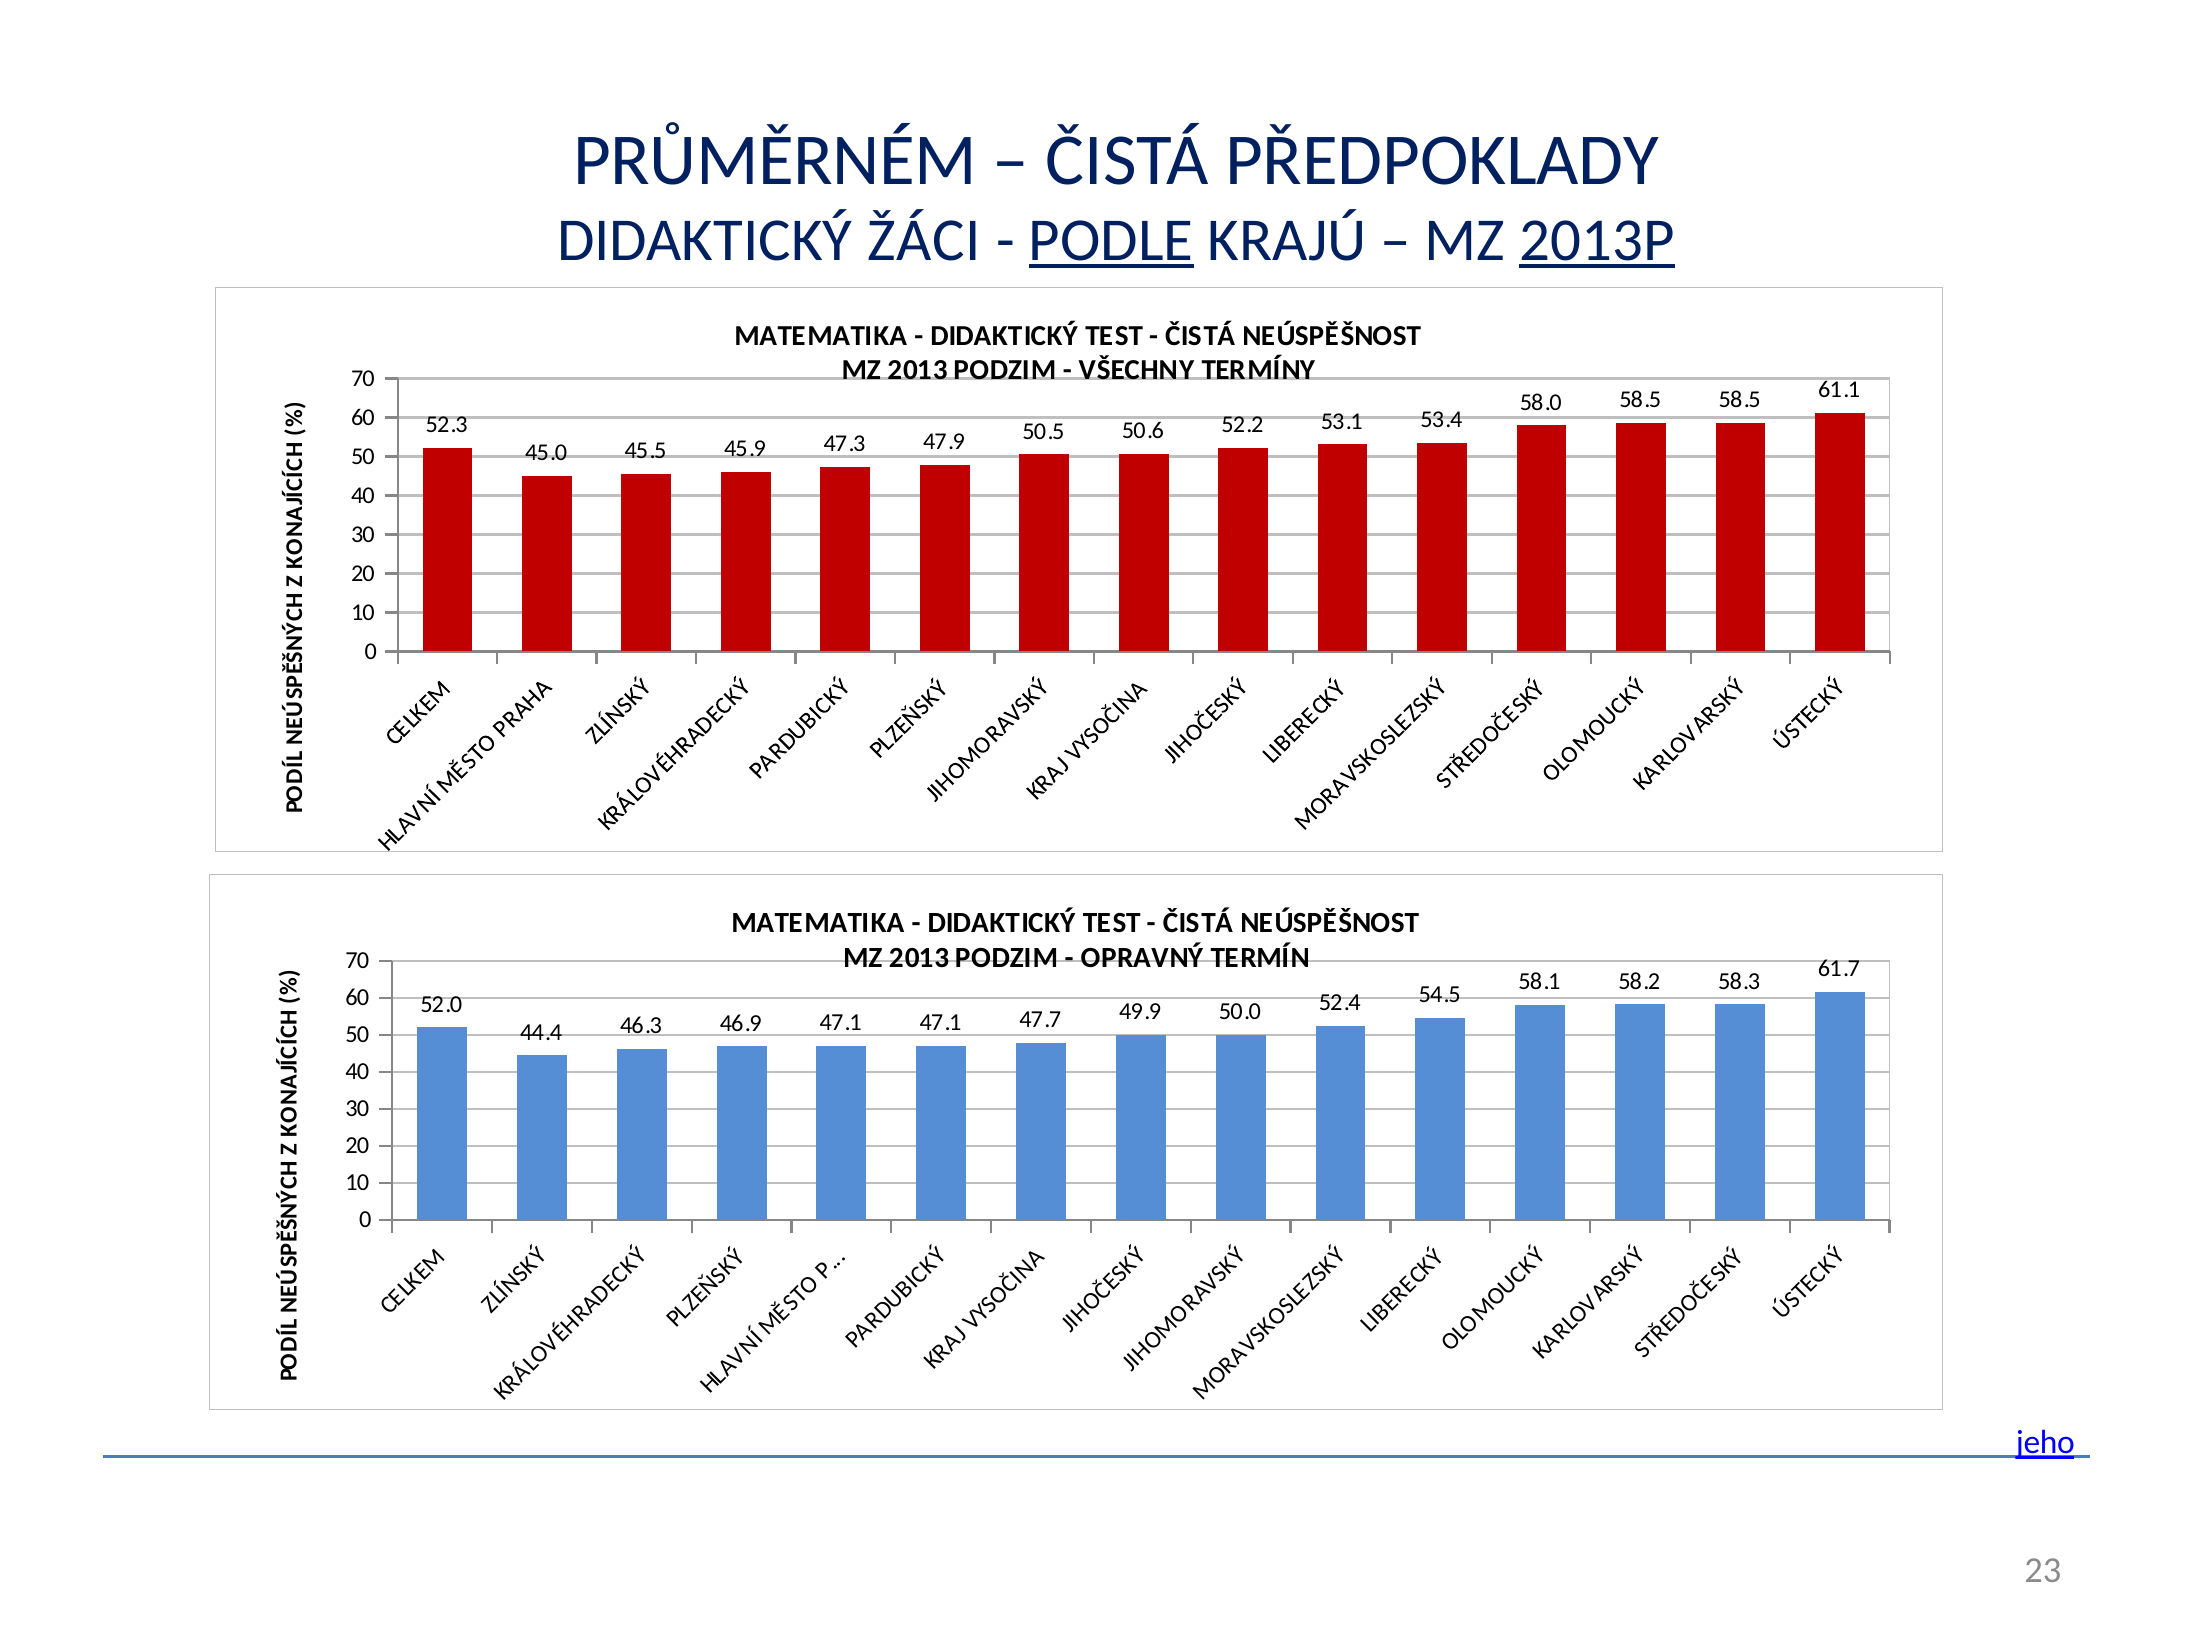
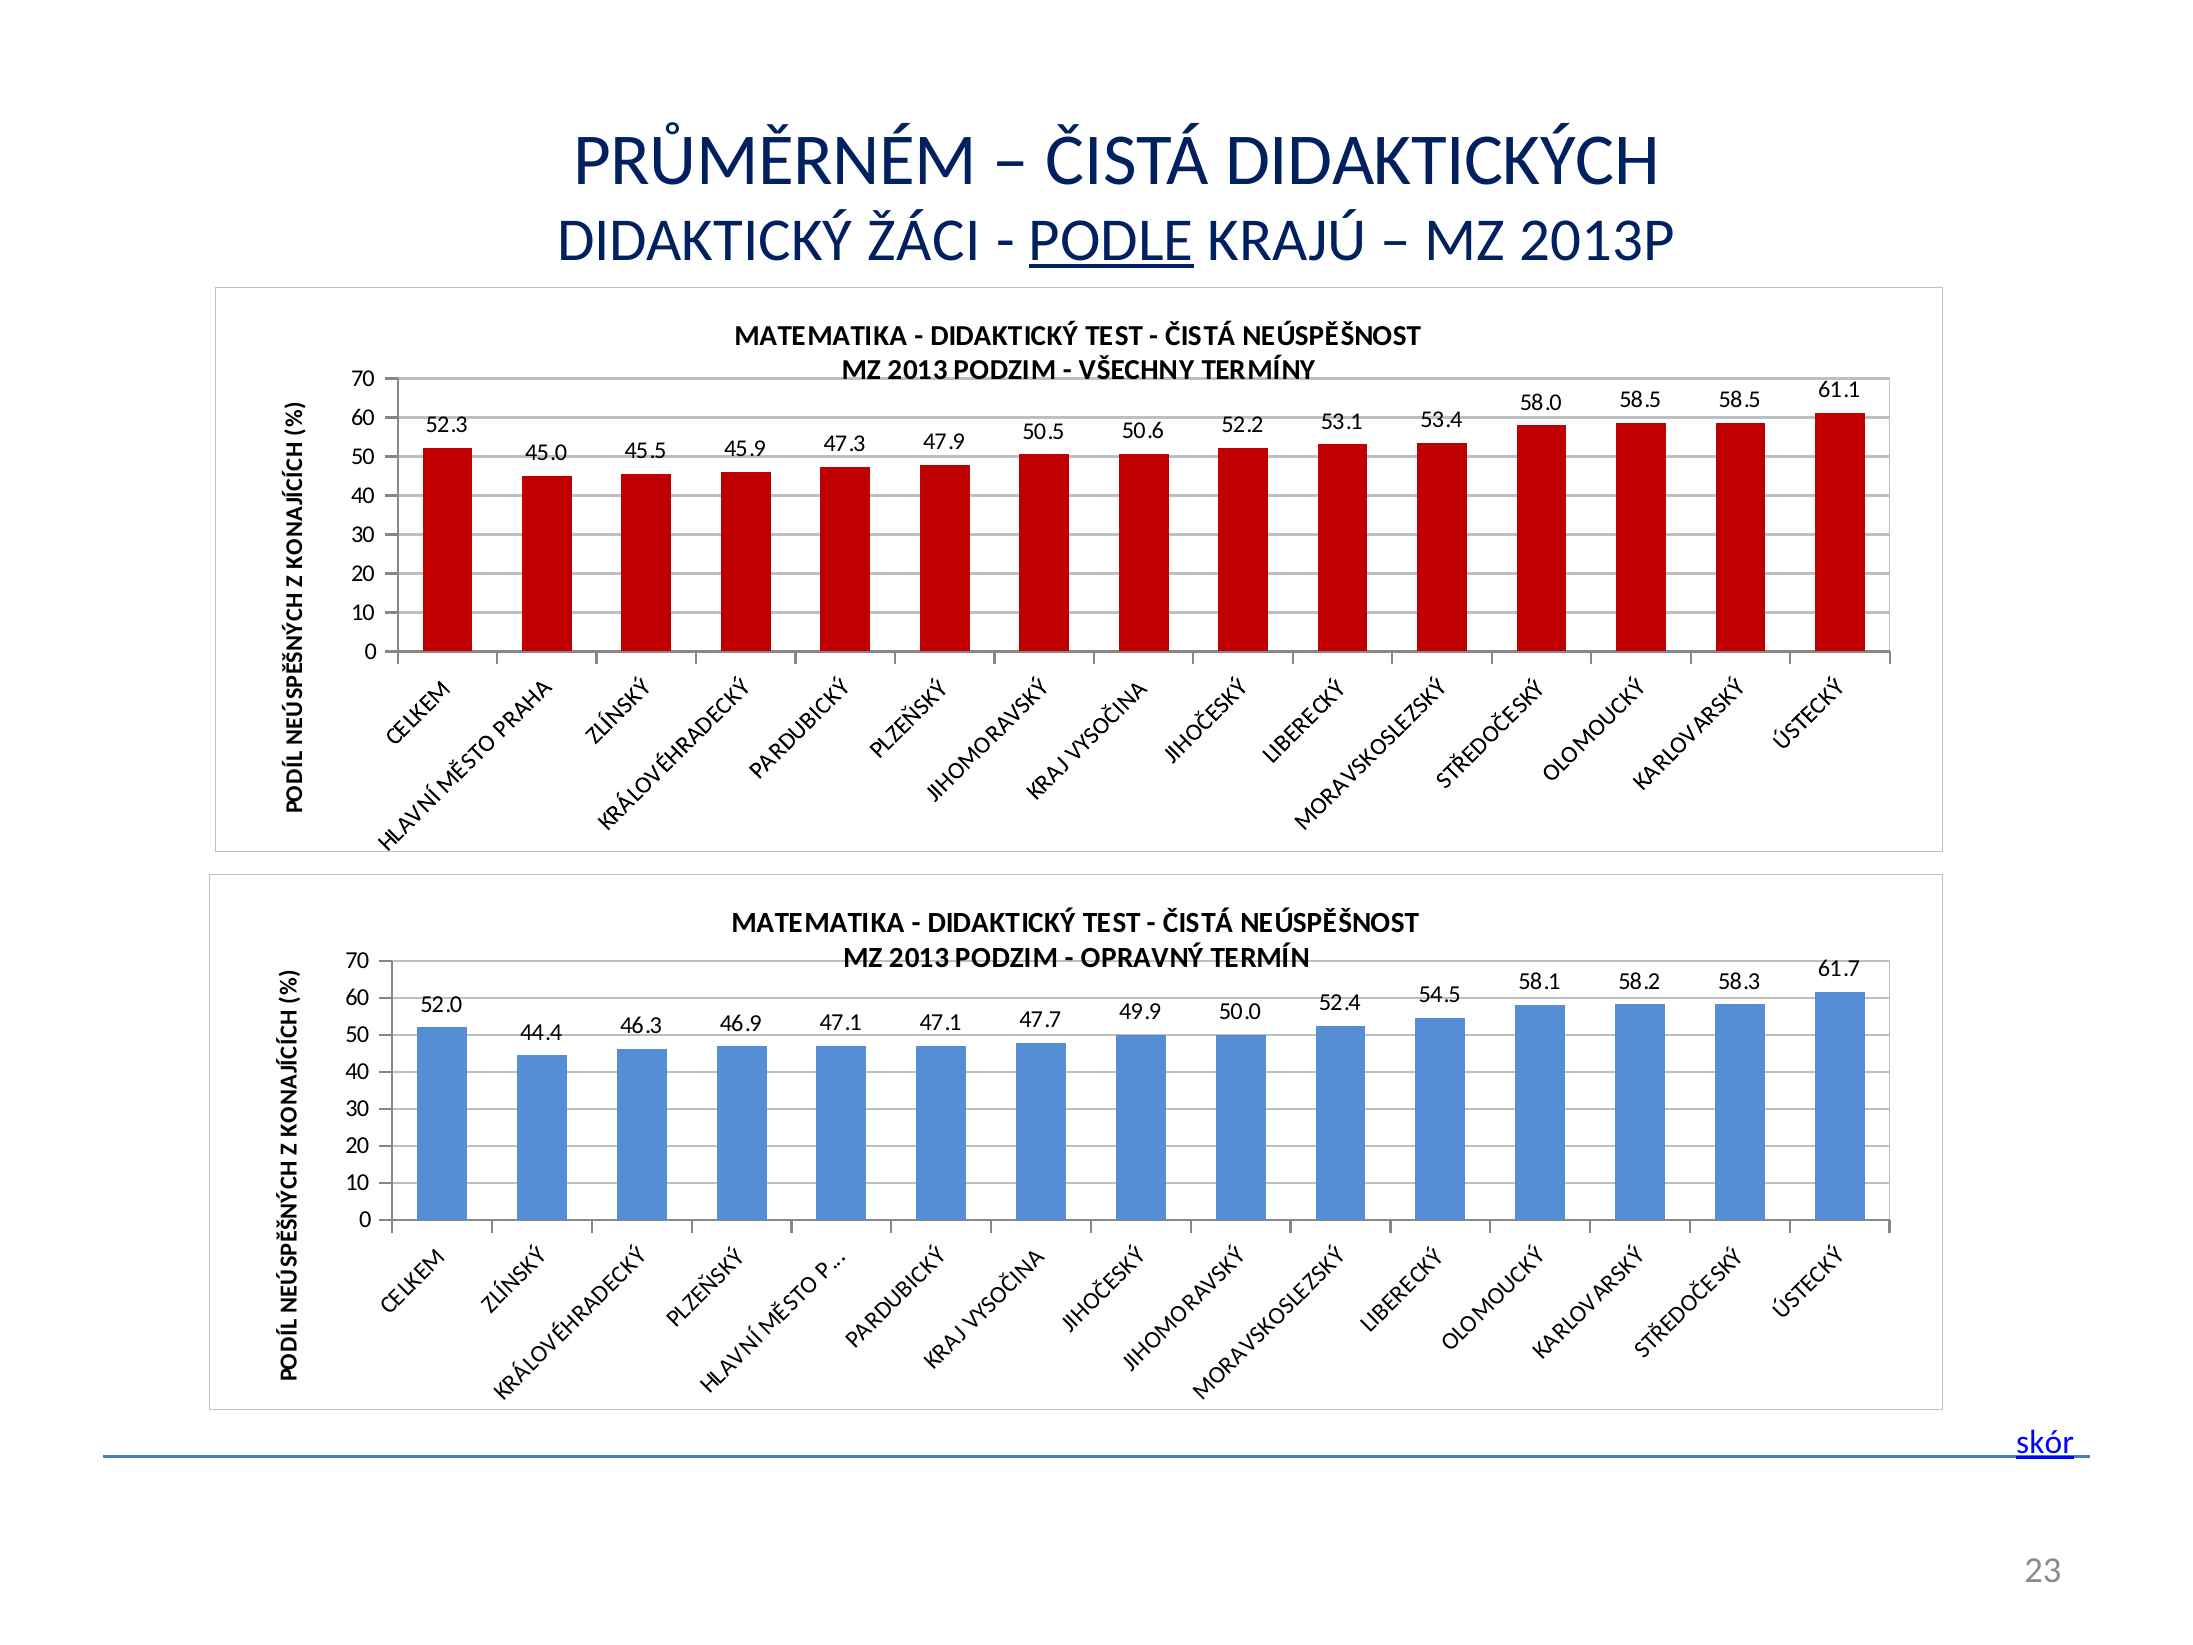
PŘEDPOKLADY: PŘEDPOKLADY -> DIDAKTICKÝCH
2013P underline: present -> none
jeho: jeho -> skór
